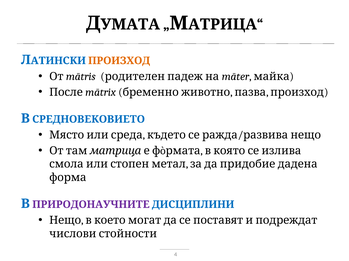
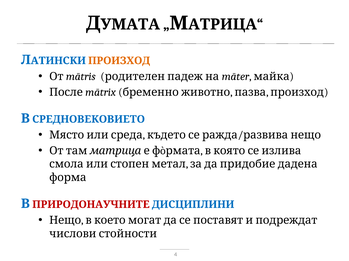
ПРИРОДОНАУЧНИТЕ colour: purple -> red
